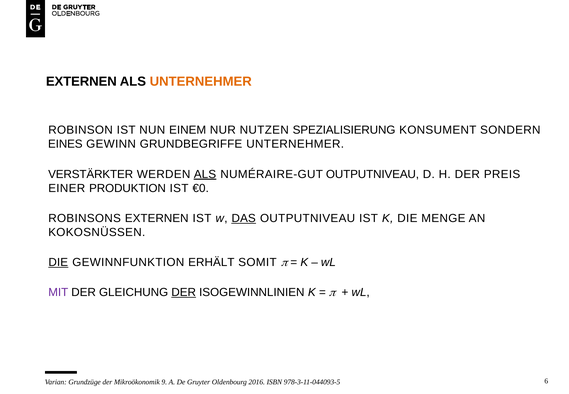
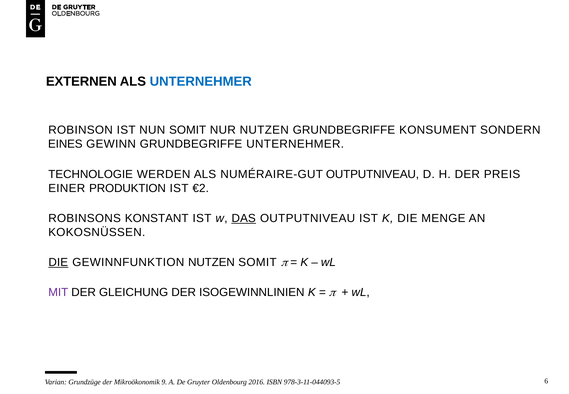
UNTERNEHMER at (201, 81) colour: orange -> blue
NUN EINEM: EINEM -> SOMIT
NUTZEN SPEZIALISIERUNG: SPEZIALISIERUNG -> GRUNDBEGRIFFE
VERSTÄRKTER: VERSTÄRKTER -> TECHNOLOGIE
ALS at (205, 174) underline: present -> none
€0: €0 -> €2
ROBINSONS EXTERNEN: EXTERNEN -> KONSTANT
GEWINNFUNKTION ERHÄLT: ERHÄLT -> NUTZEN
DER at (184, 292) underline: present -> none
